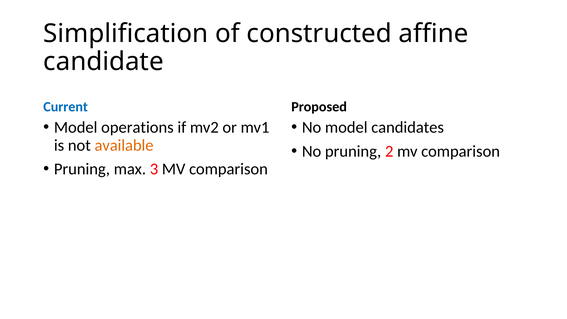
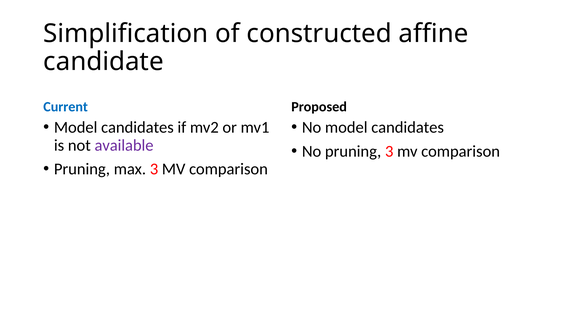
operations at (137, 127): operations -> candidates
available colour: orange -> purple
pruning 2: 2 -> 3
